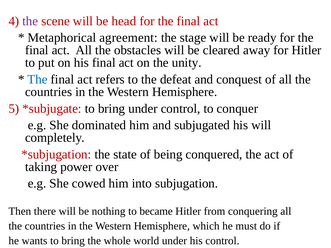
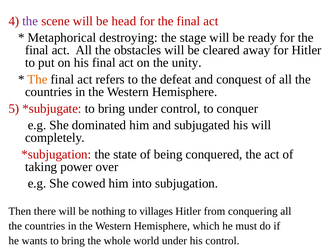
agreement: agreement -> destroying
The at (37, 79) colour: blue -> orange
became: became -> villages
